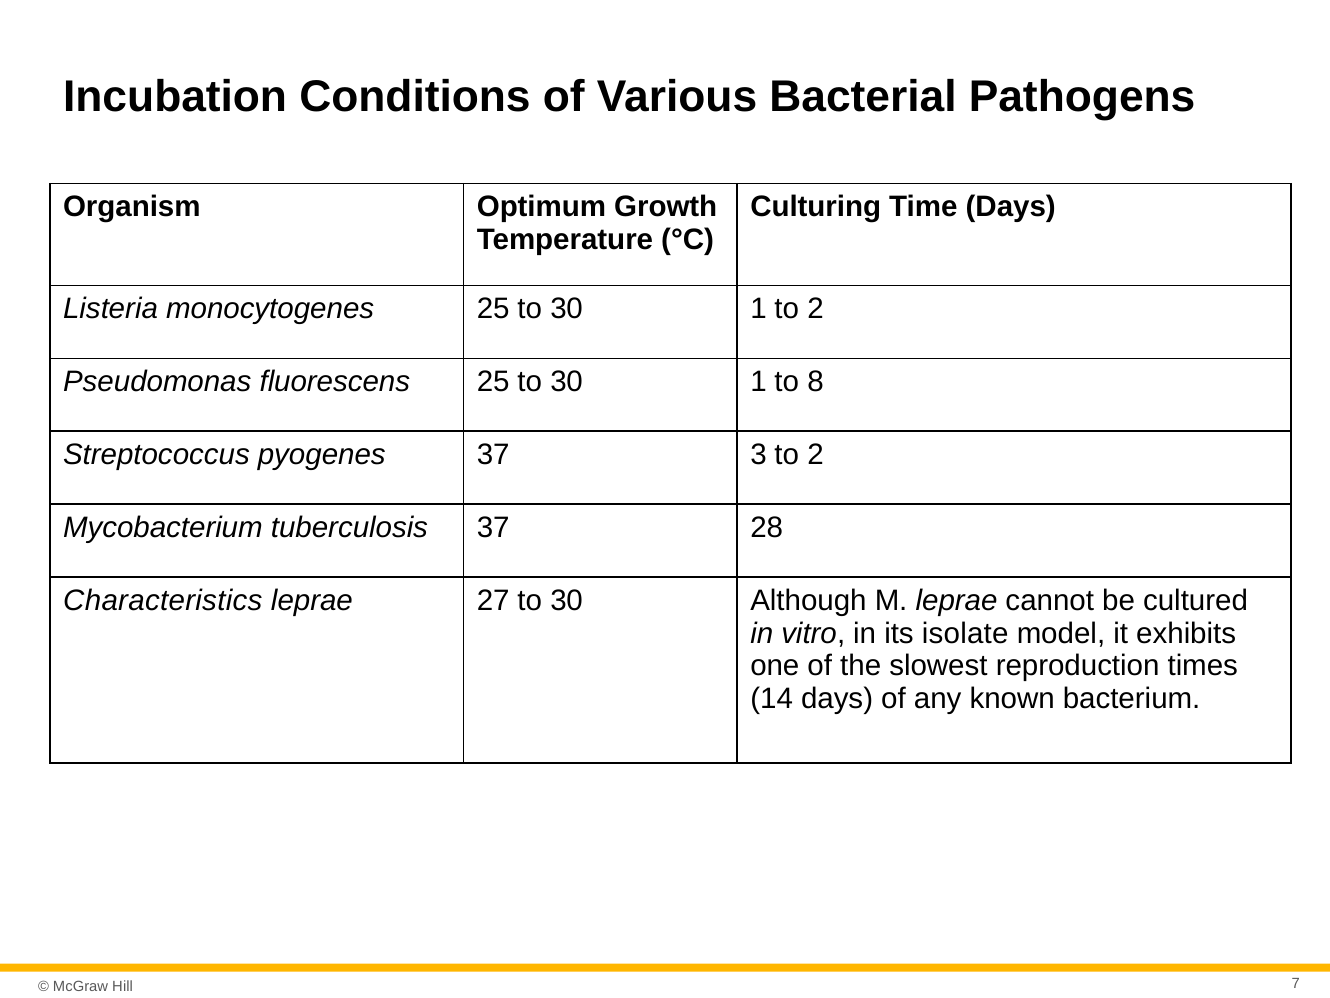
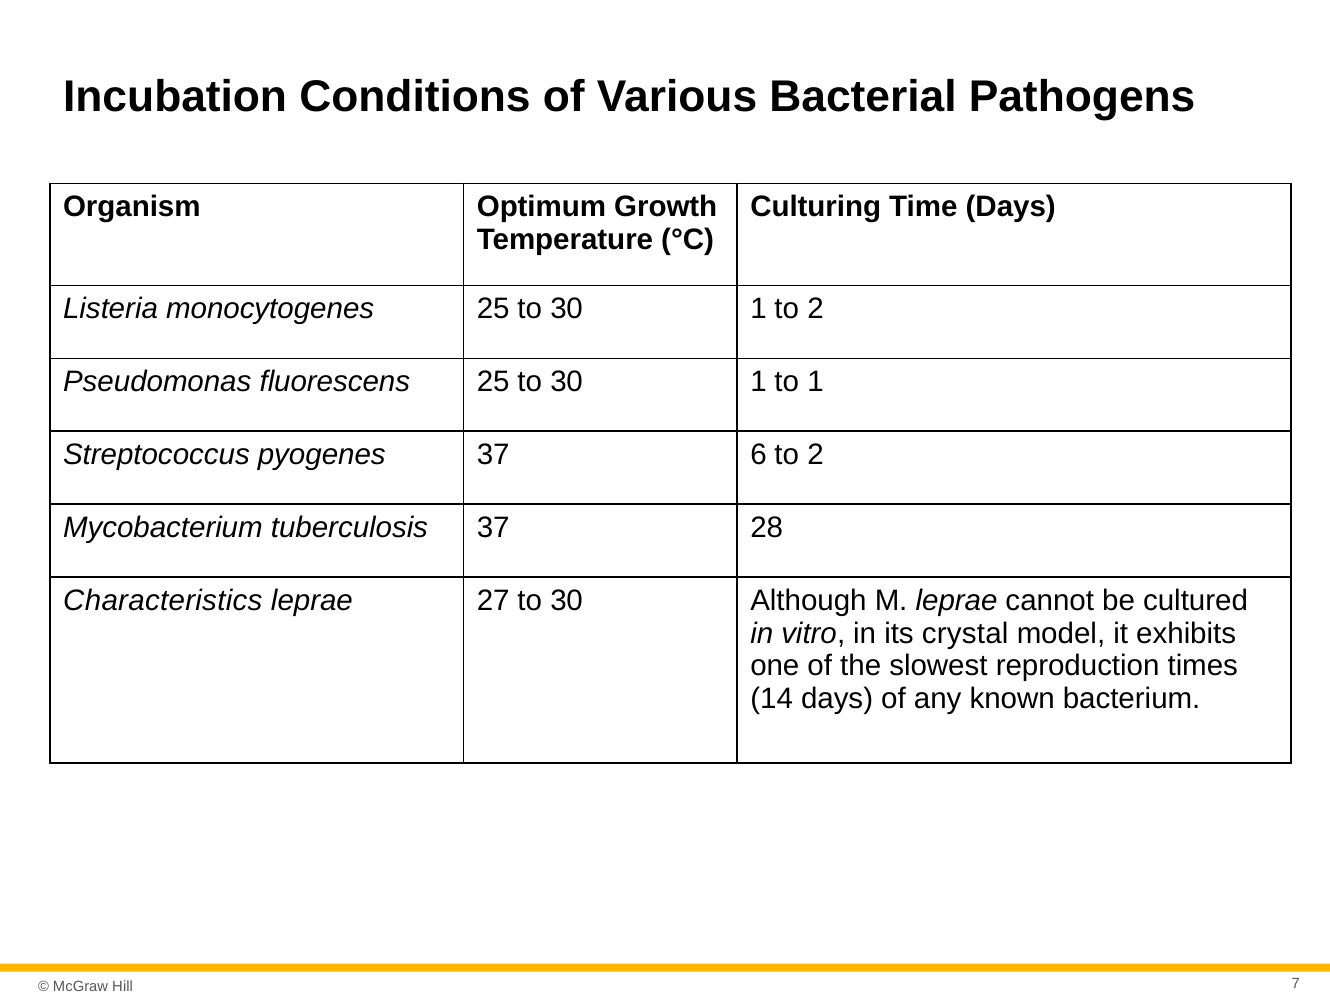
to 8: 8 -> 1
3: 3 -> 6
isolate: isolate -> crystal
